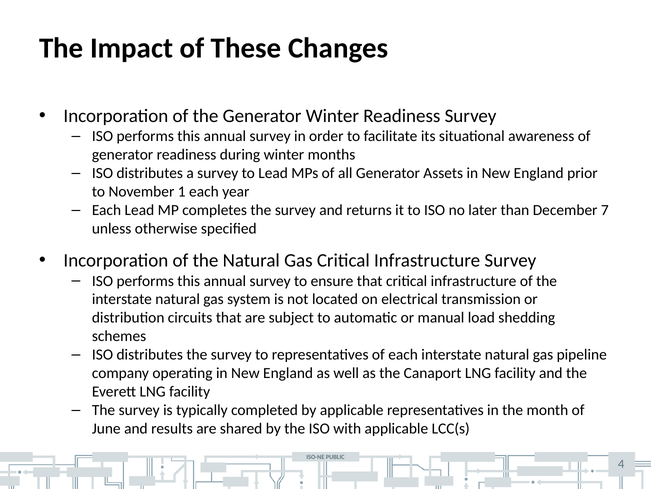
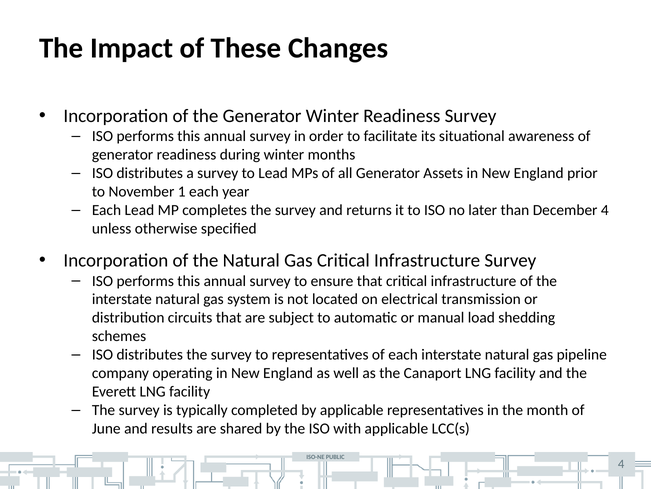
December 7: 7 -> 4
